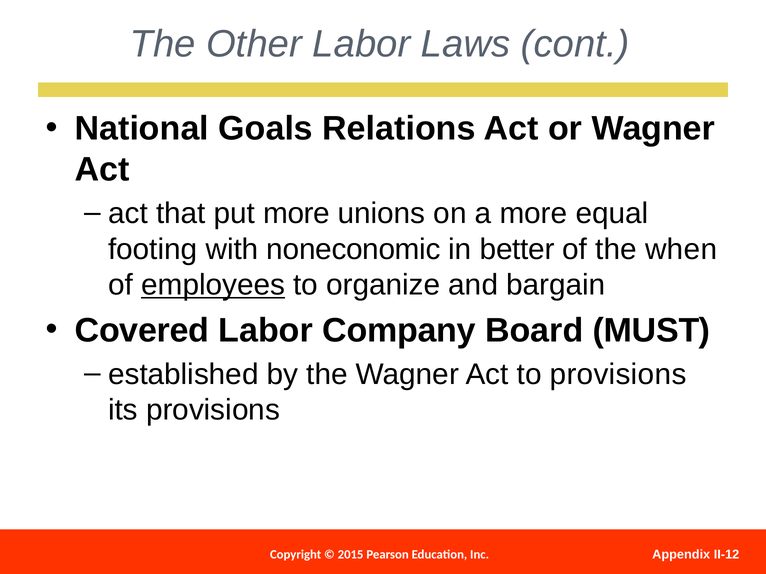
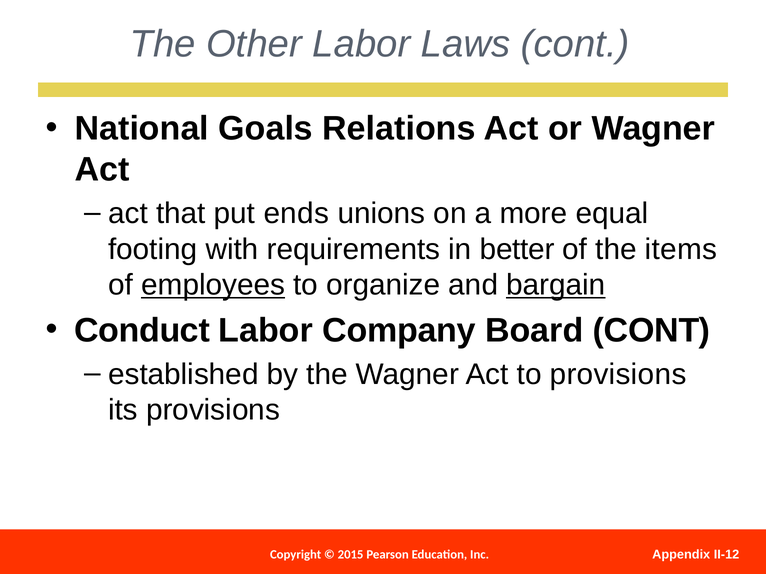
put more: more -> ends
noneconomic: noneconomic -> requirements
when: when -> items
bargain underline: none -> present
Covered: Covered -> Conduct
Board MUST: MUST -> CONT
